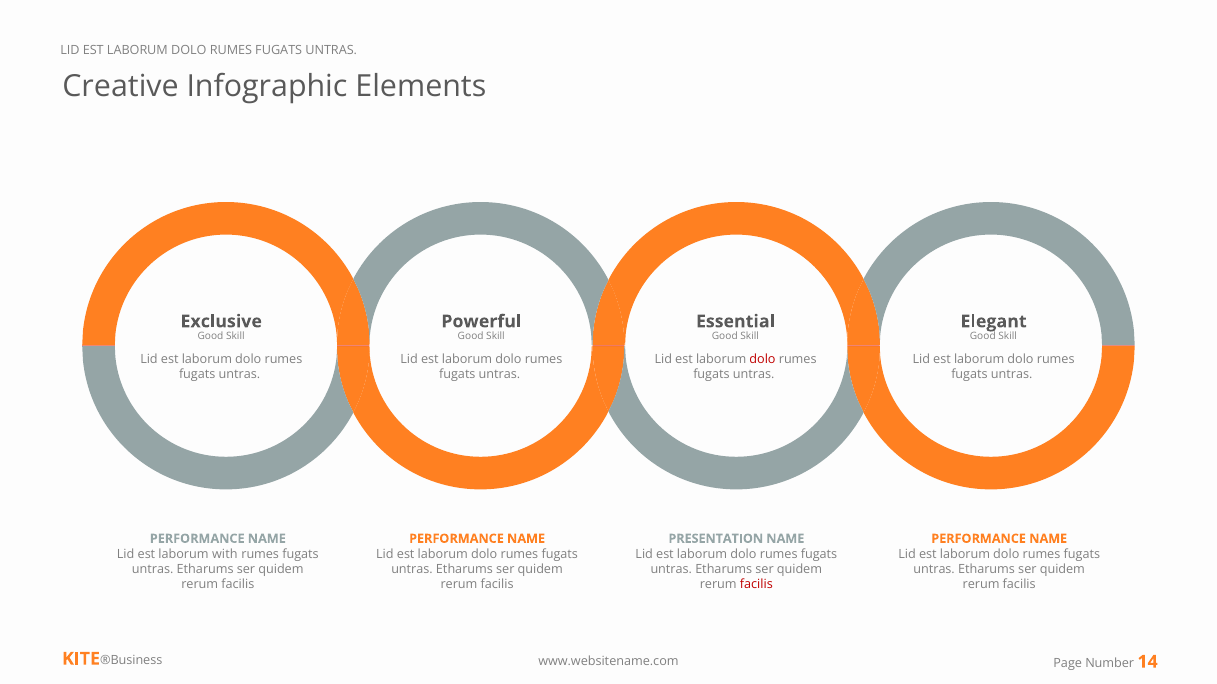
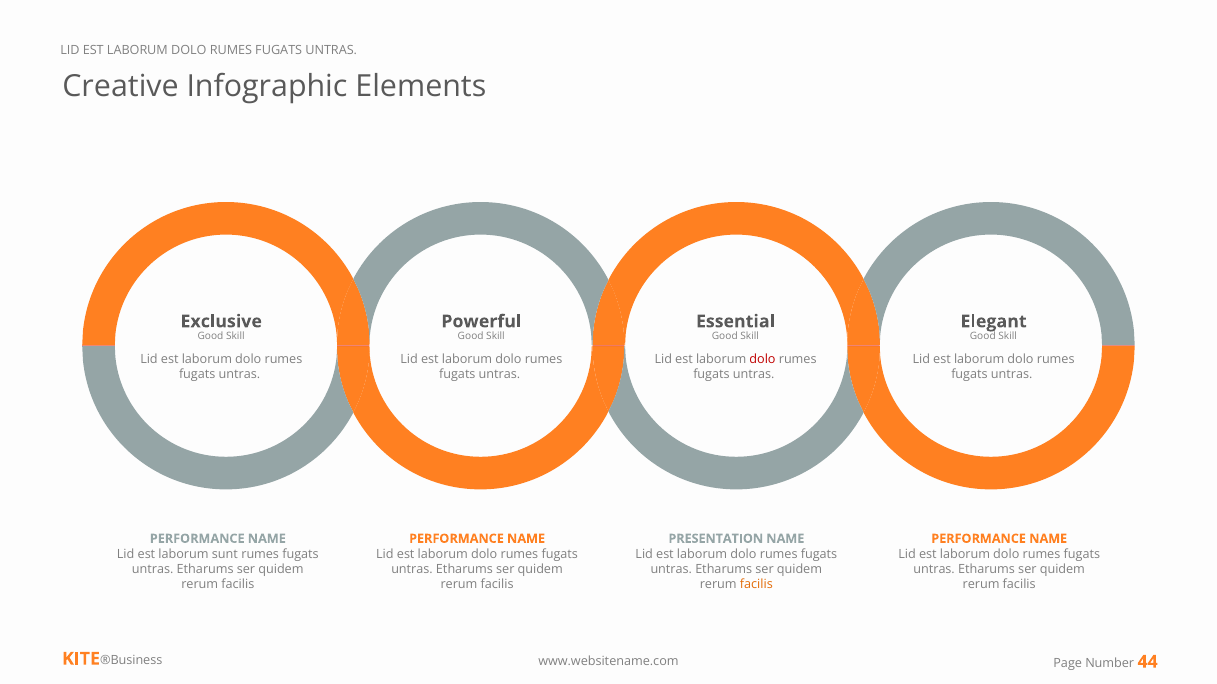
with: with -> sunt
facilis at (756, 585) colour: red -> orange
14: 14 -> 44
